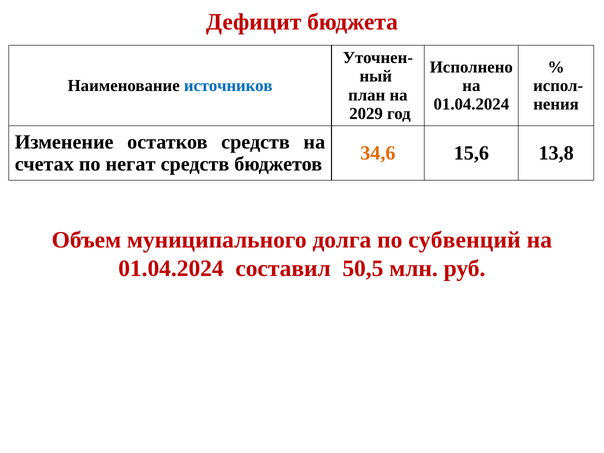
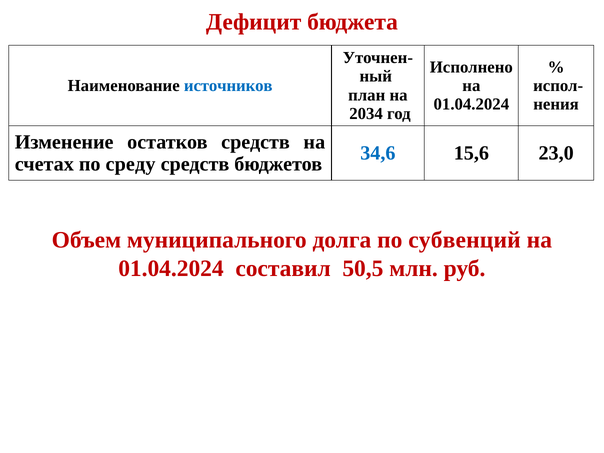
2029: 2029 -> 2034
34,6 colour: orange -> blue
13,8: 13,8 -> 23,0
негат: негат -> среду
